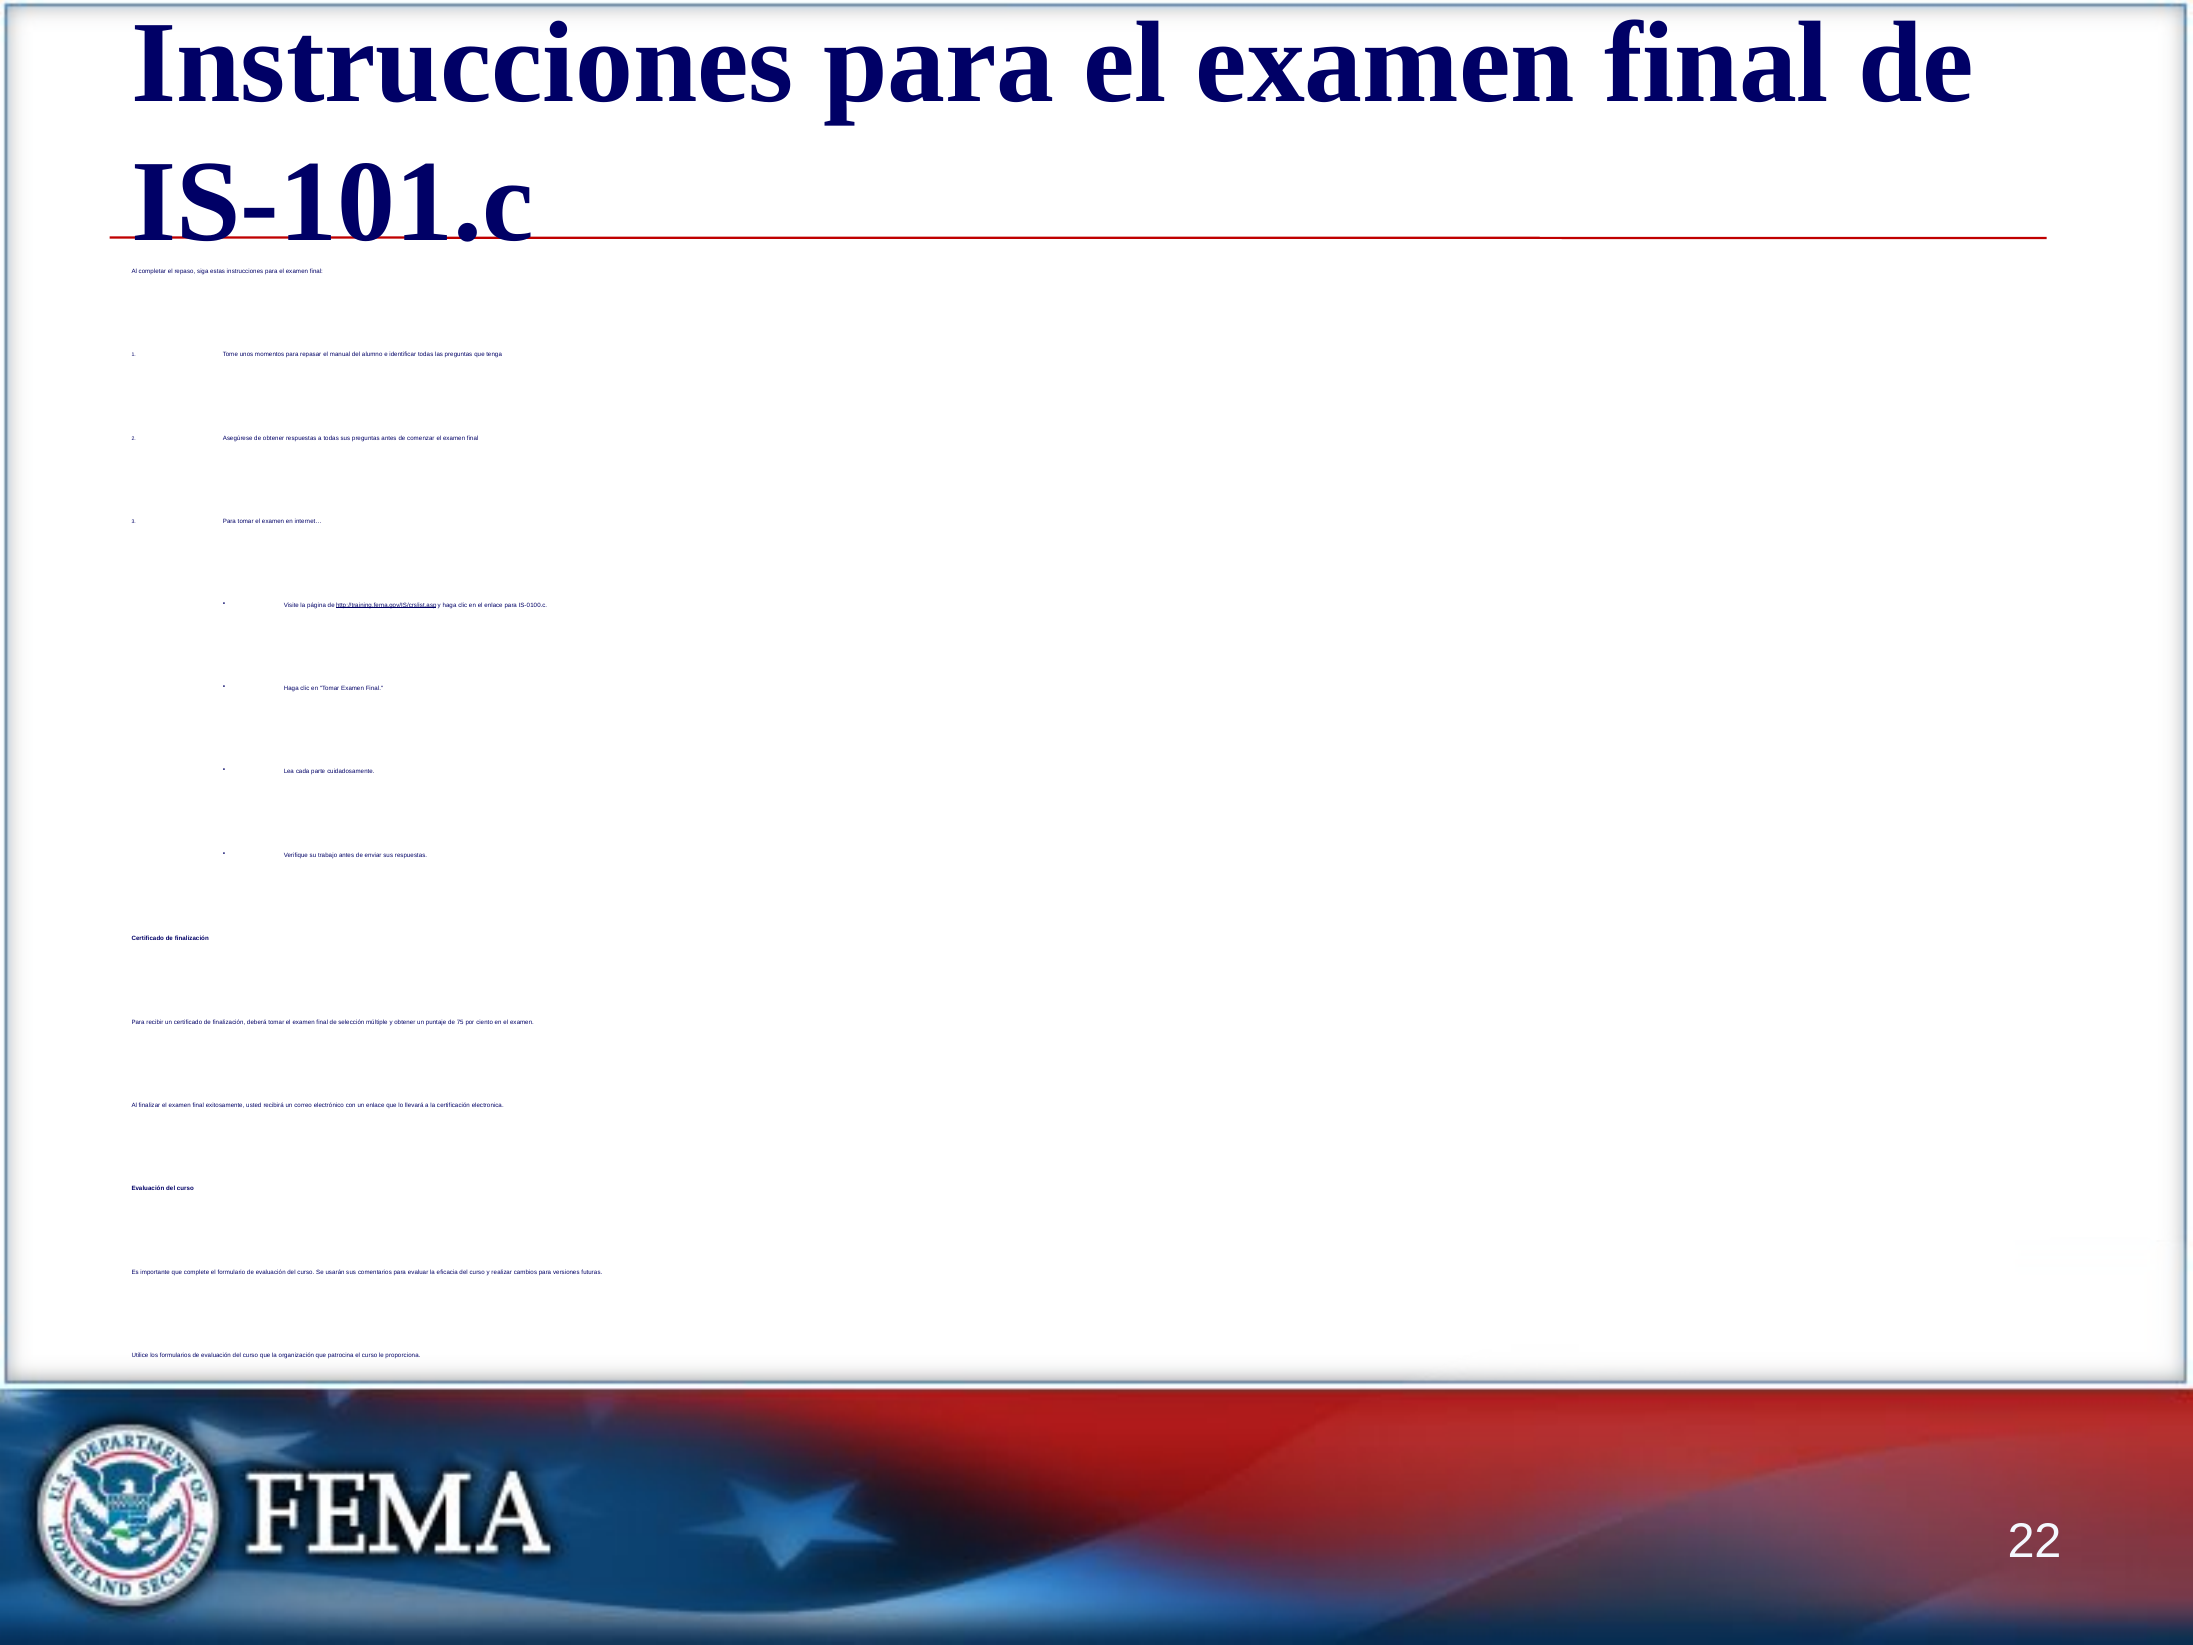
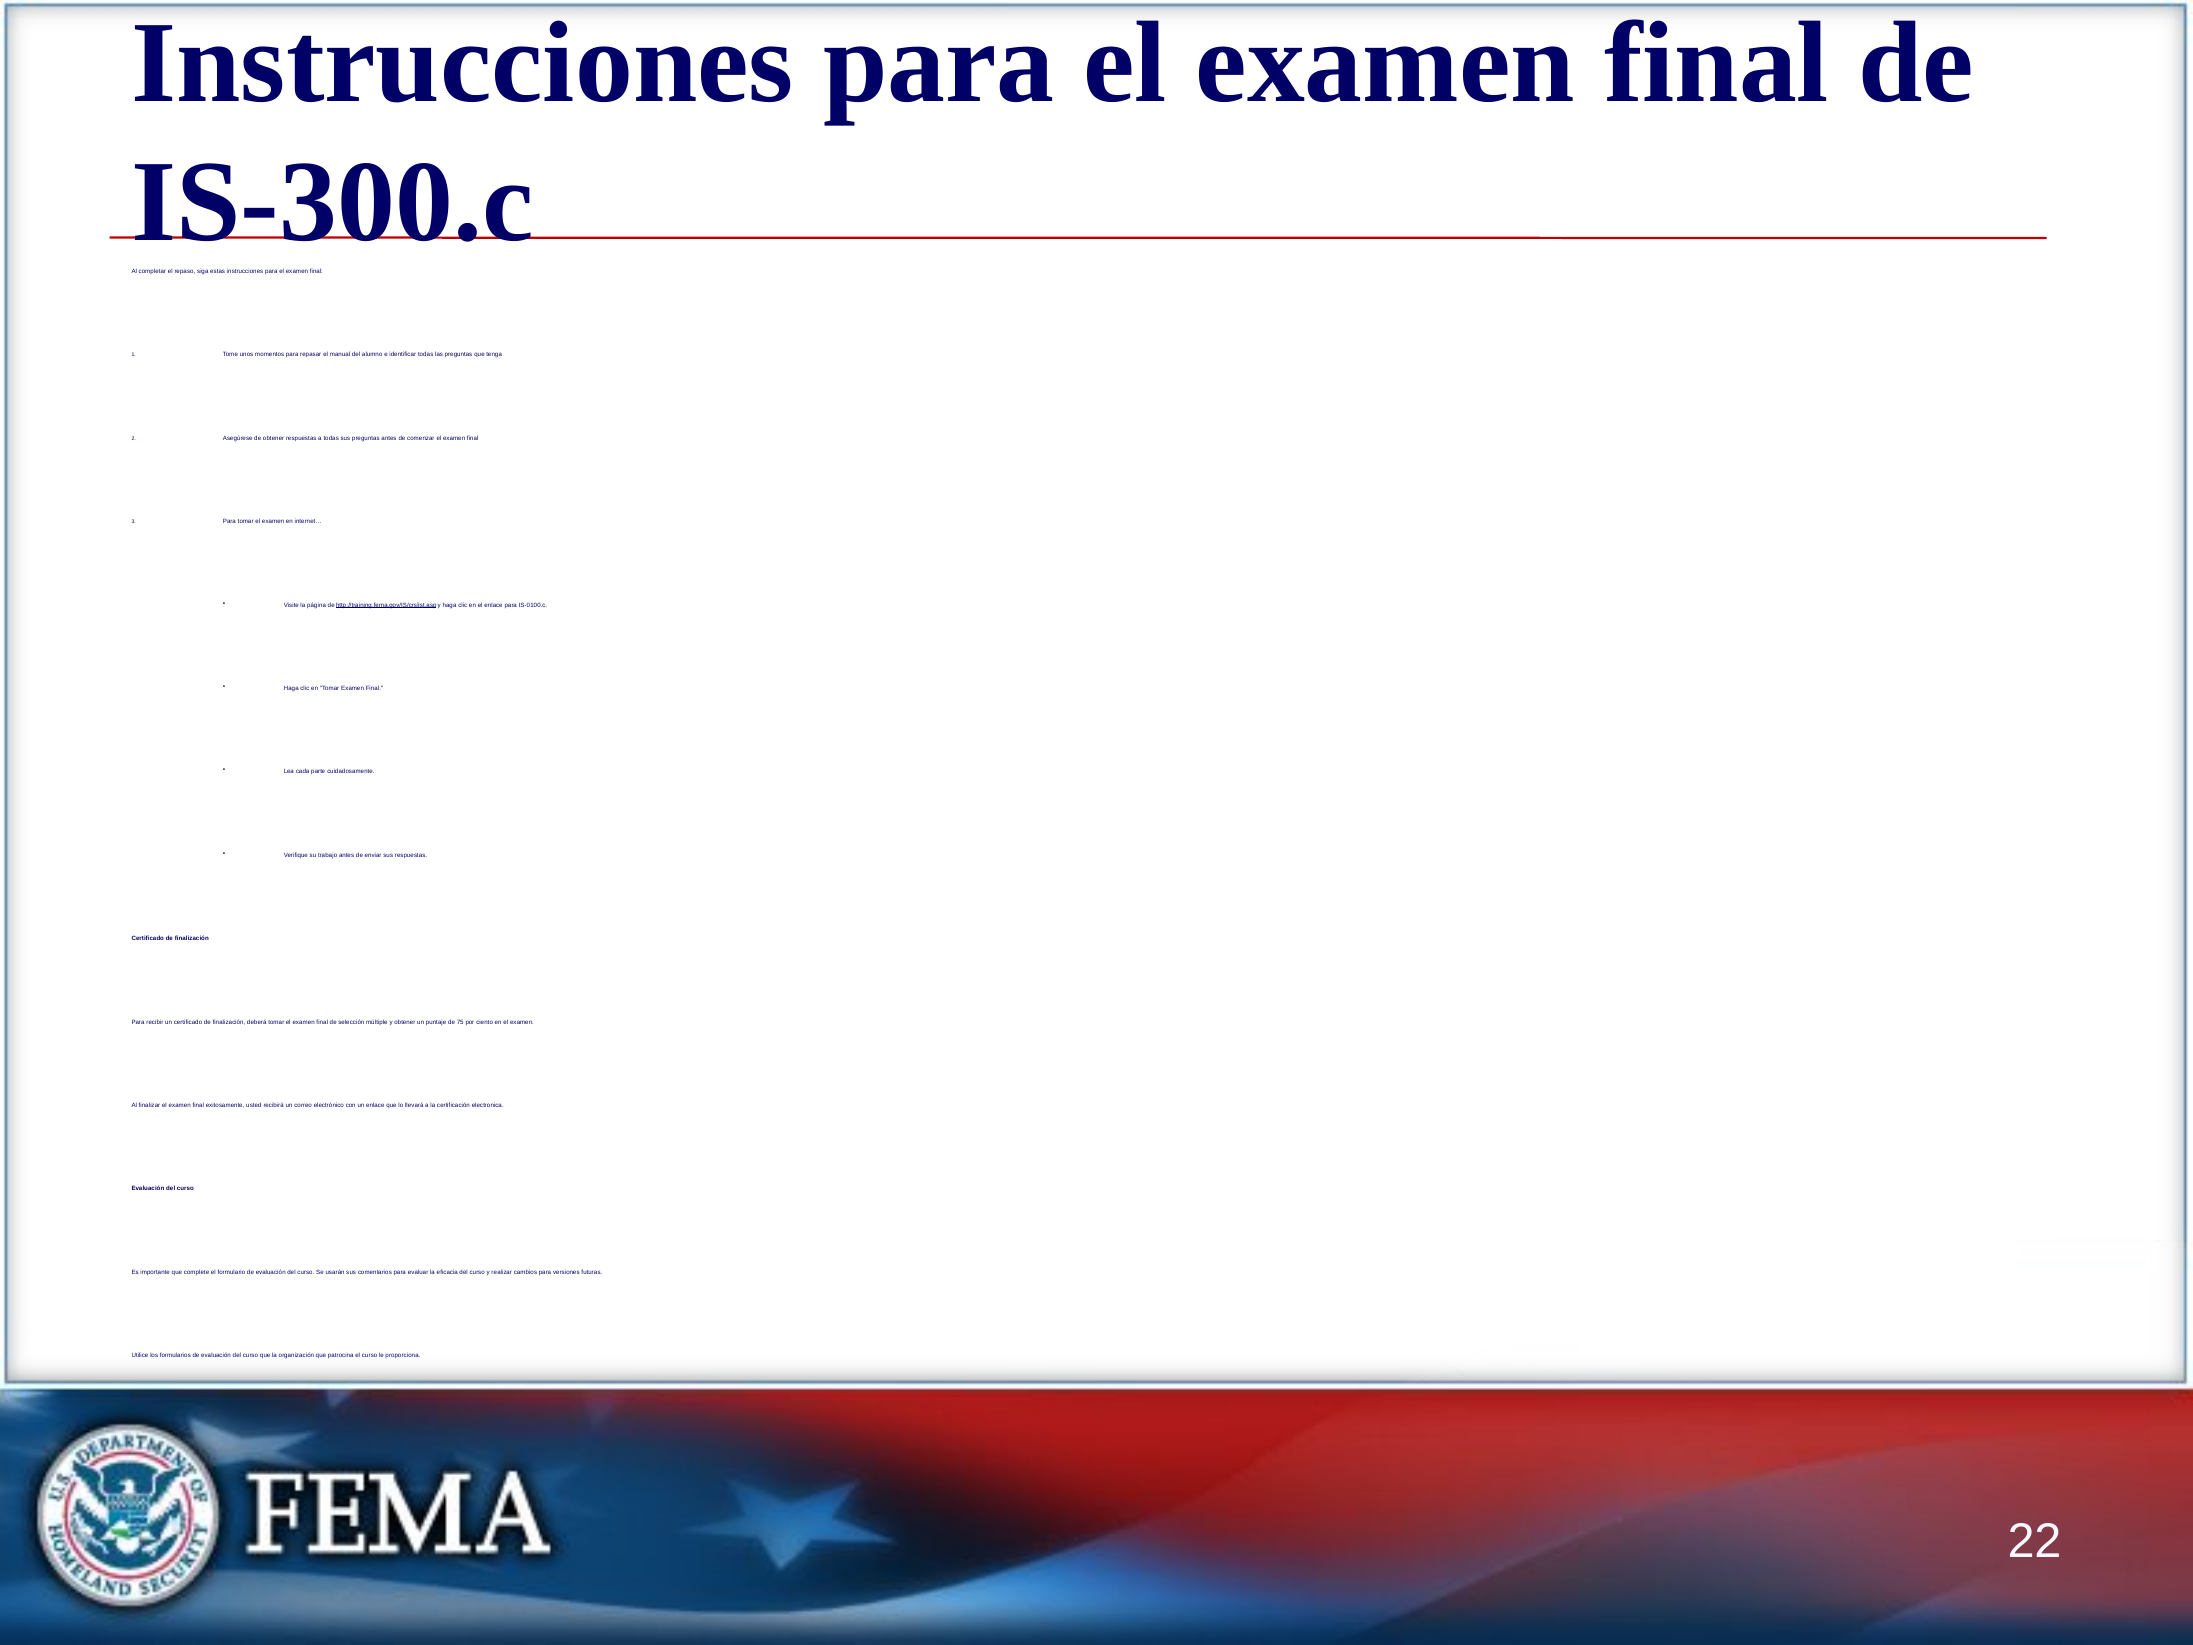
IS-101.c: IS-101.c -> IS-300.c
